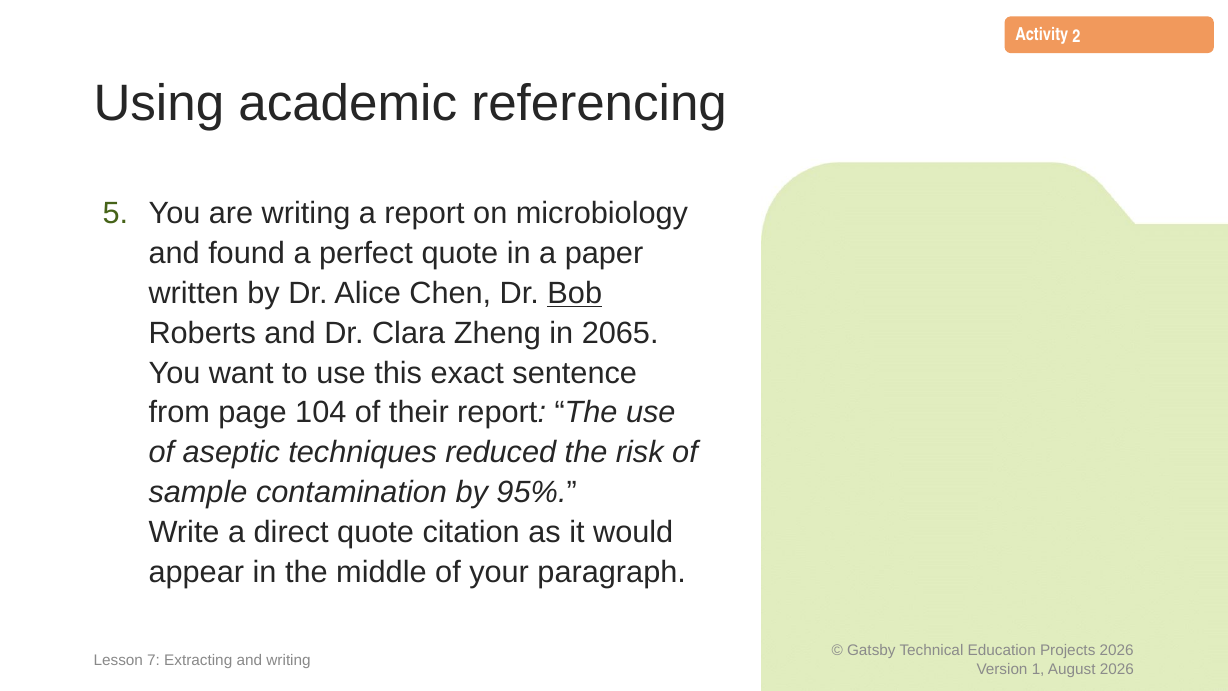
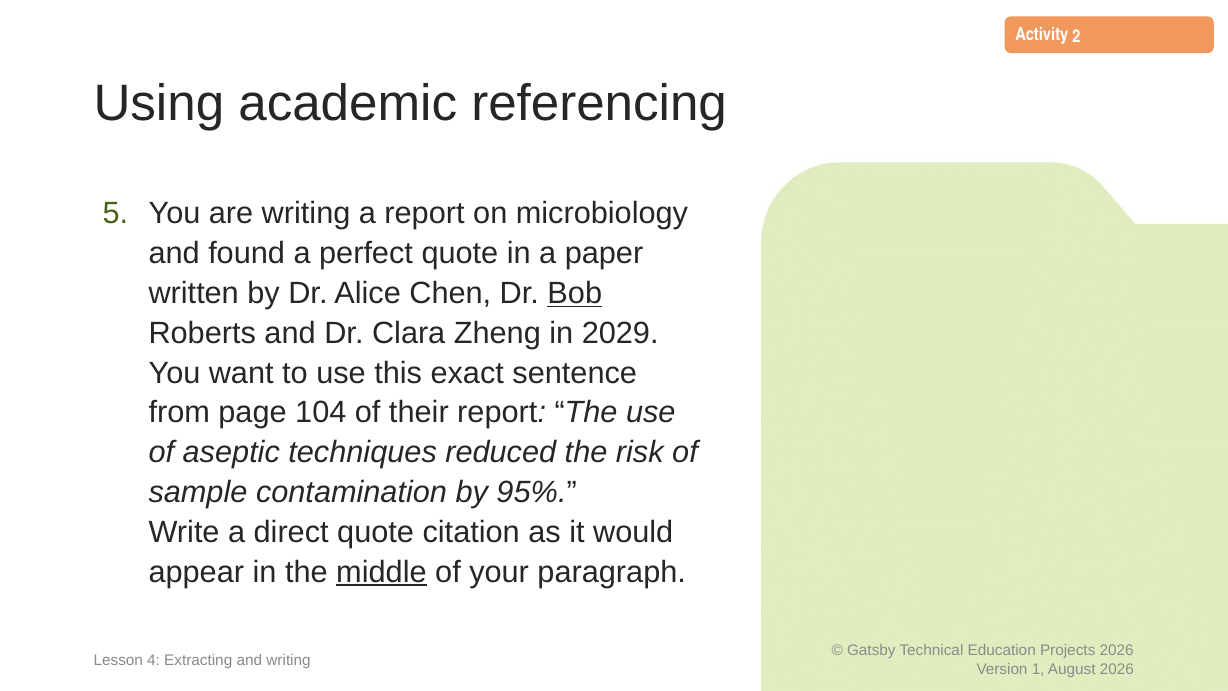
2065: 2065 -> 2029
middle underline: none -> present
7: 7 -> 4
